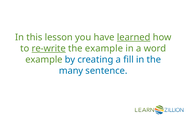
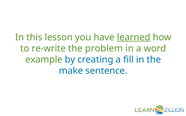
re-write underline: present -> none
the example: example -> problem
many: many -> make
